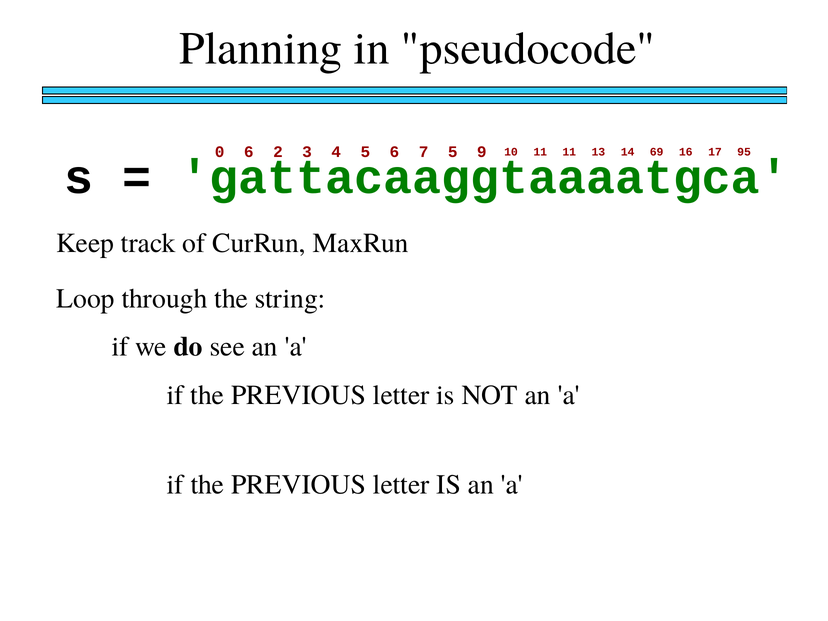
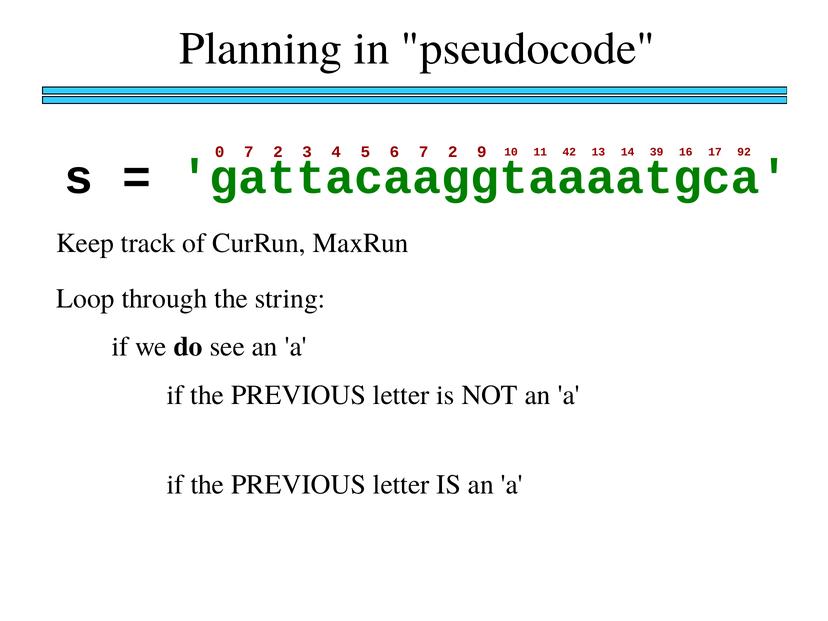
0 6: 6 -> 7
6 7 5: 5 -> 2
11 11: 11 -> 42
69: 69 -> 39
95: 95 -> 92
